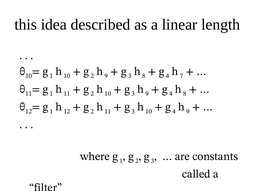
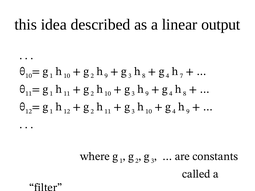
length: length -> output
